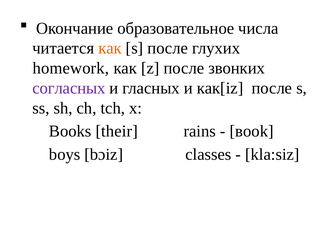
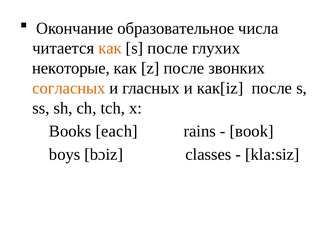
homework: homework -> некоторые
согласных colour: purple -> orange
their: their -> each
